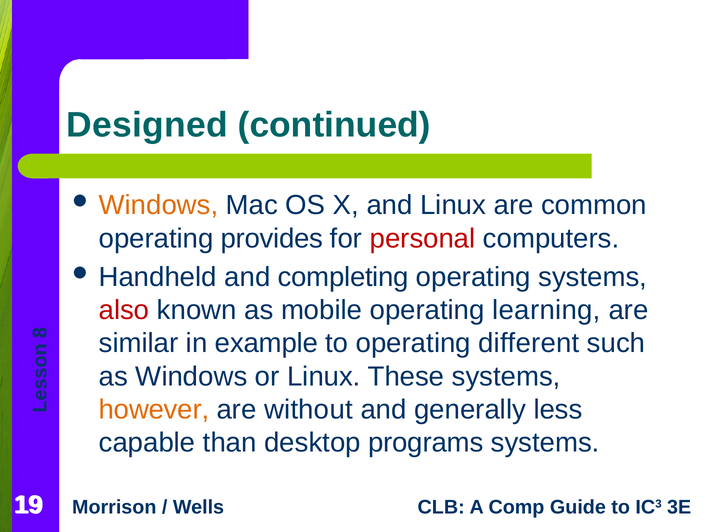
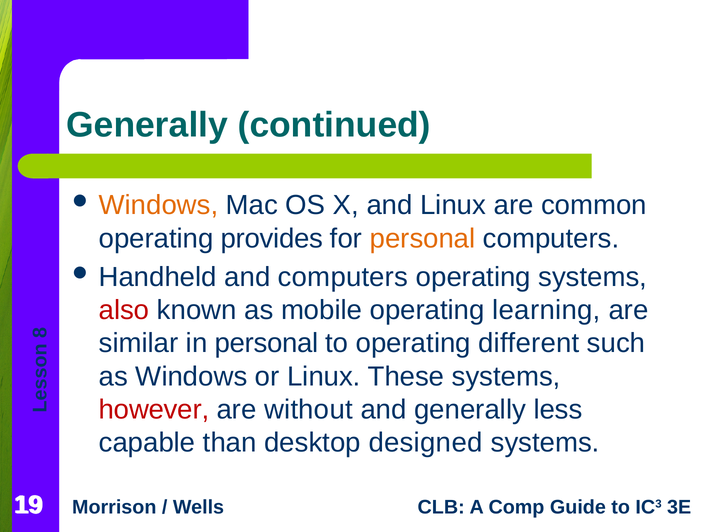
Designed at (147, 125): Designed -> Generally
personal at (423, 239) colour: red -> orange
and completing: completing -> computers
in example: example -> personal
however colour: orange -> red
programs: programs -> designed
